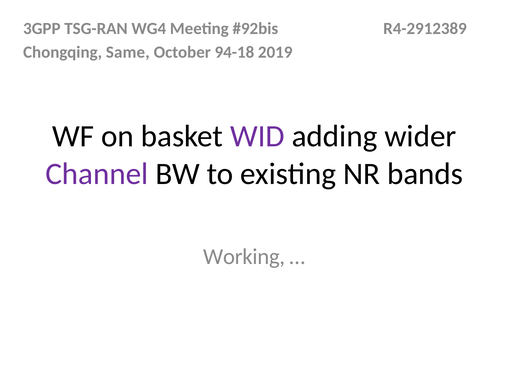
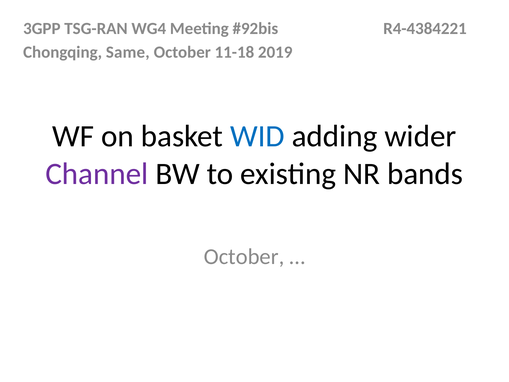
R4-2912389: R4-2912389 -> R4-4384221
94-18: 94-18 -> 11-18
WID colour: purple -> blue
Working at (244, 257): Working -> October
